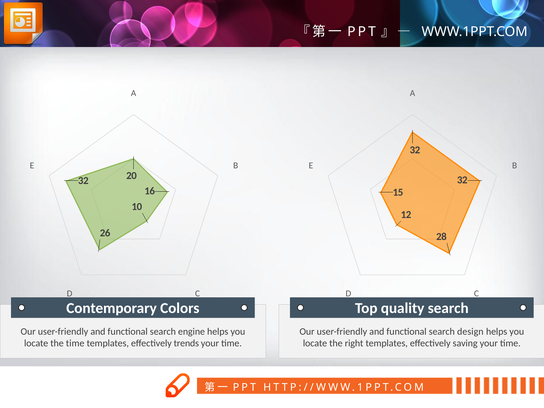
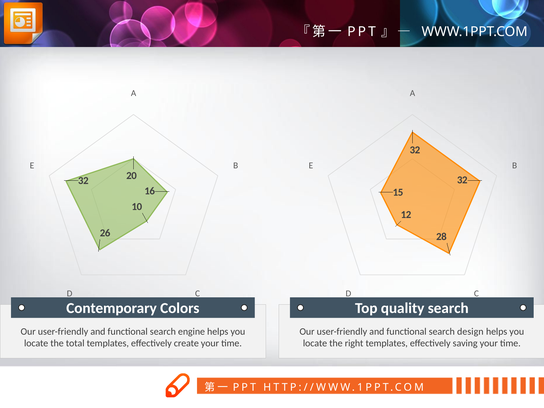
the time: time -> total
trends: trends -> create
